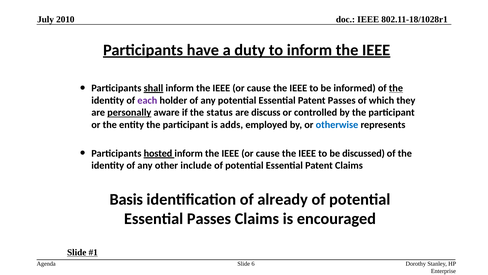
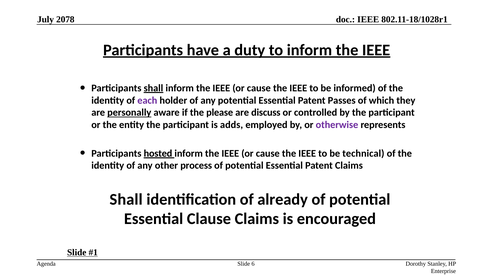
2010: 2010 -> 2078
the at (396, 88) underline: present -> none
status: status -> please
otherwise colour: blue -> purple
discussed: discussed -> technical
include: include -> process
Basis at (126, 199): Basis -> Shall
Essential Passes: Passes -> Clause
